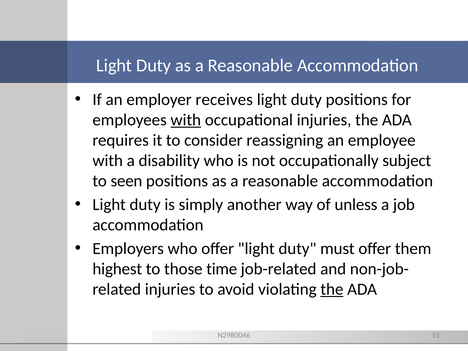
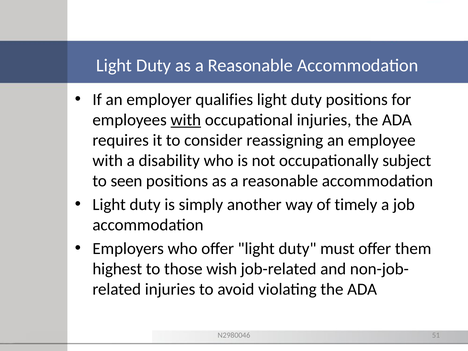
receives: receives -> qualifies
unless: unless -> timely
time: time -> wish
the at (332, 289) underline: present -> none
